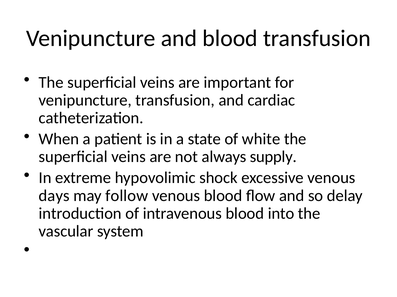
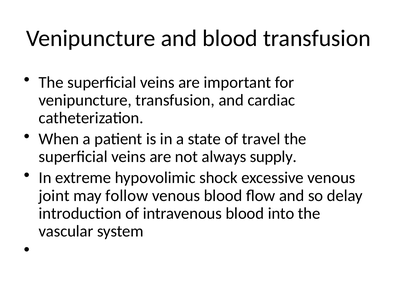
white: white -> travel
days: days -> joint
